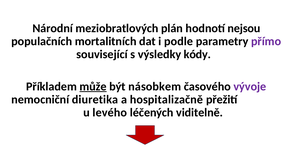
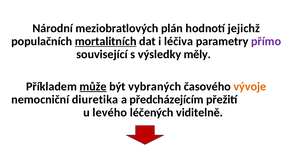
nejsou: nejsou -> jejichž
mortalitních underline: none -> present
podle: podle -> léčiva
kódy: kódy -> měly
násobkem: násobkem -> vybraných
vývoje colour: purple -> orange
hospitalizačně: hospitalizačně -> předcházejícím
